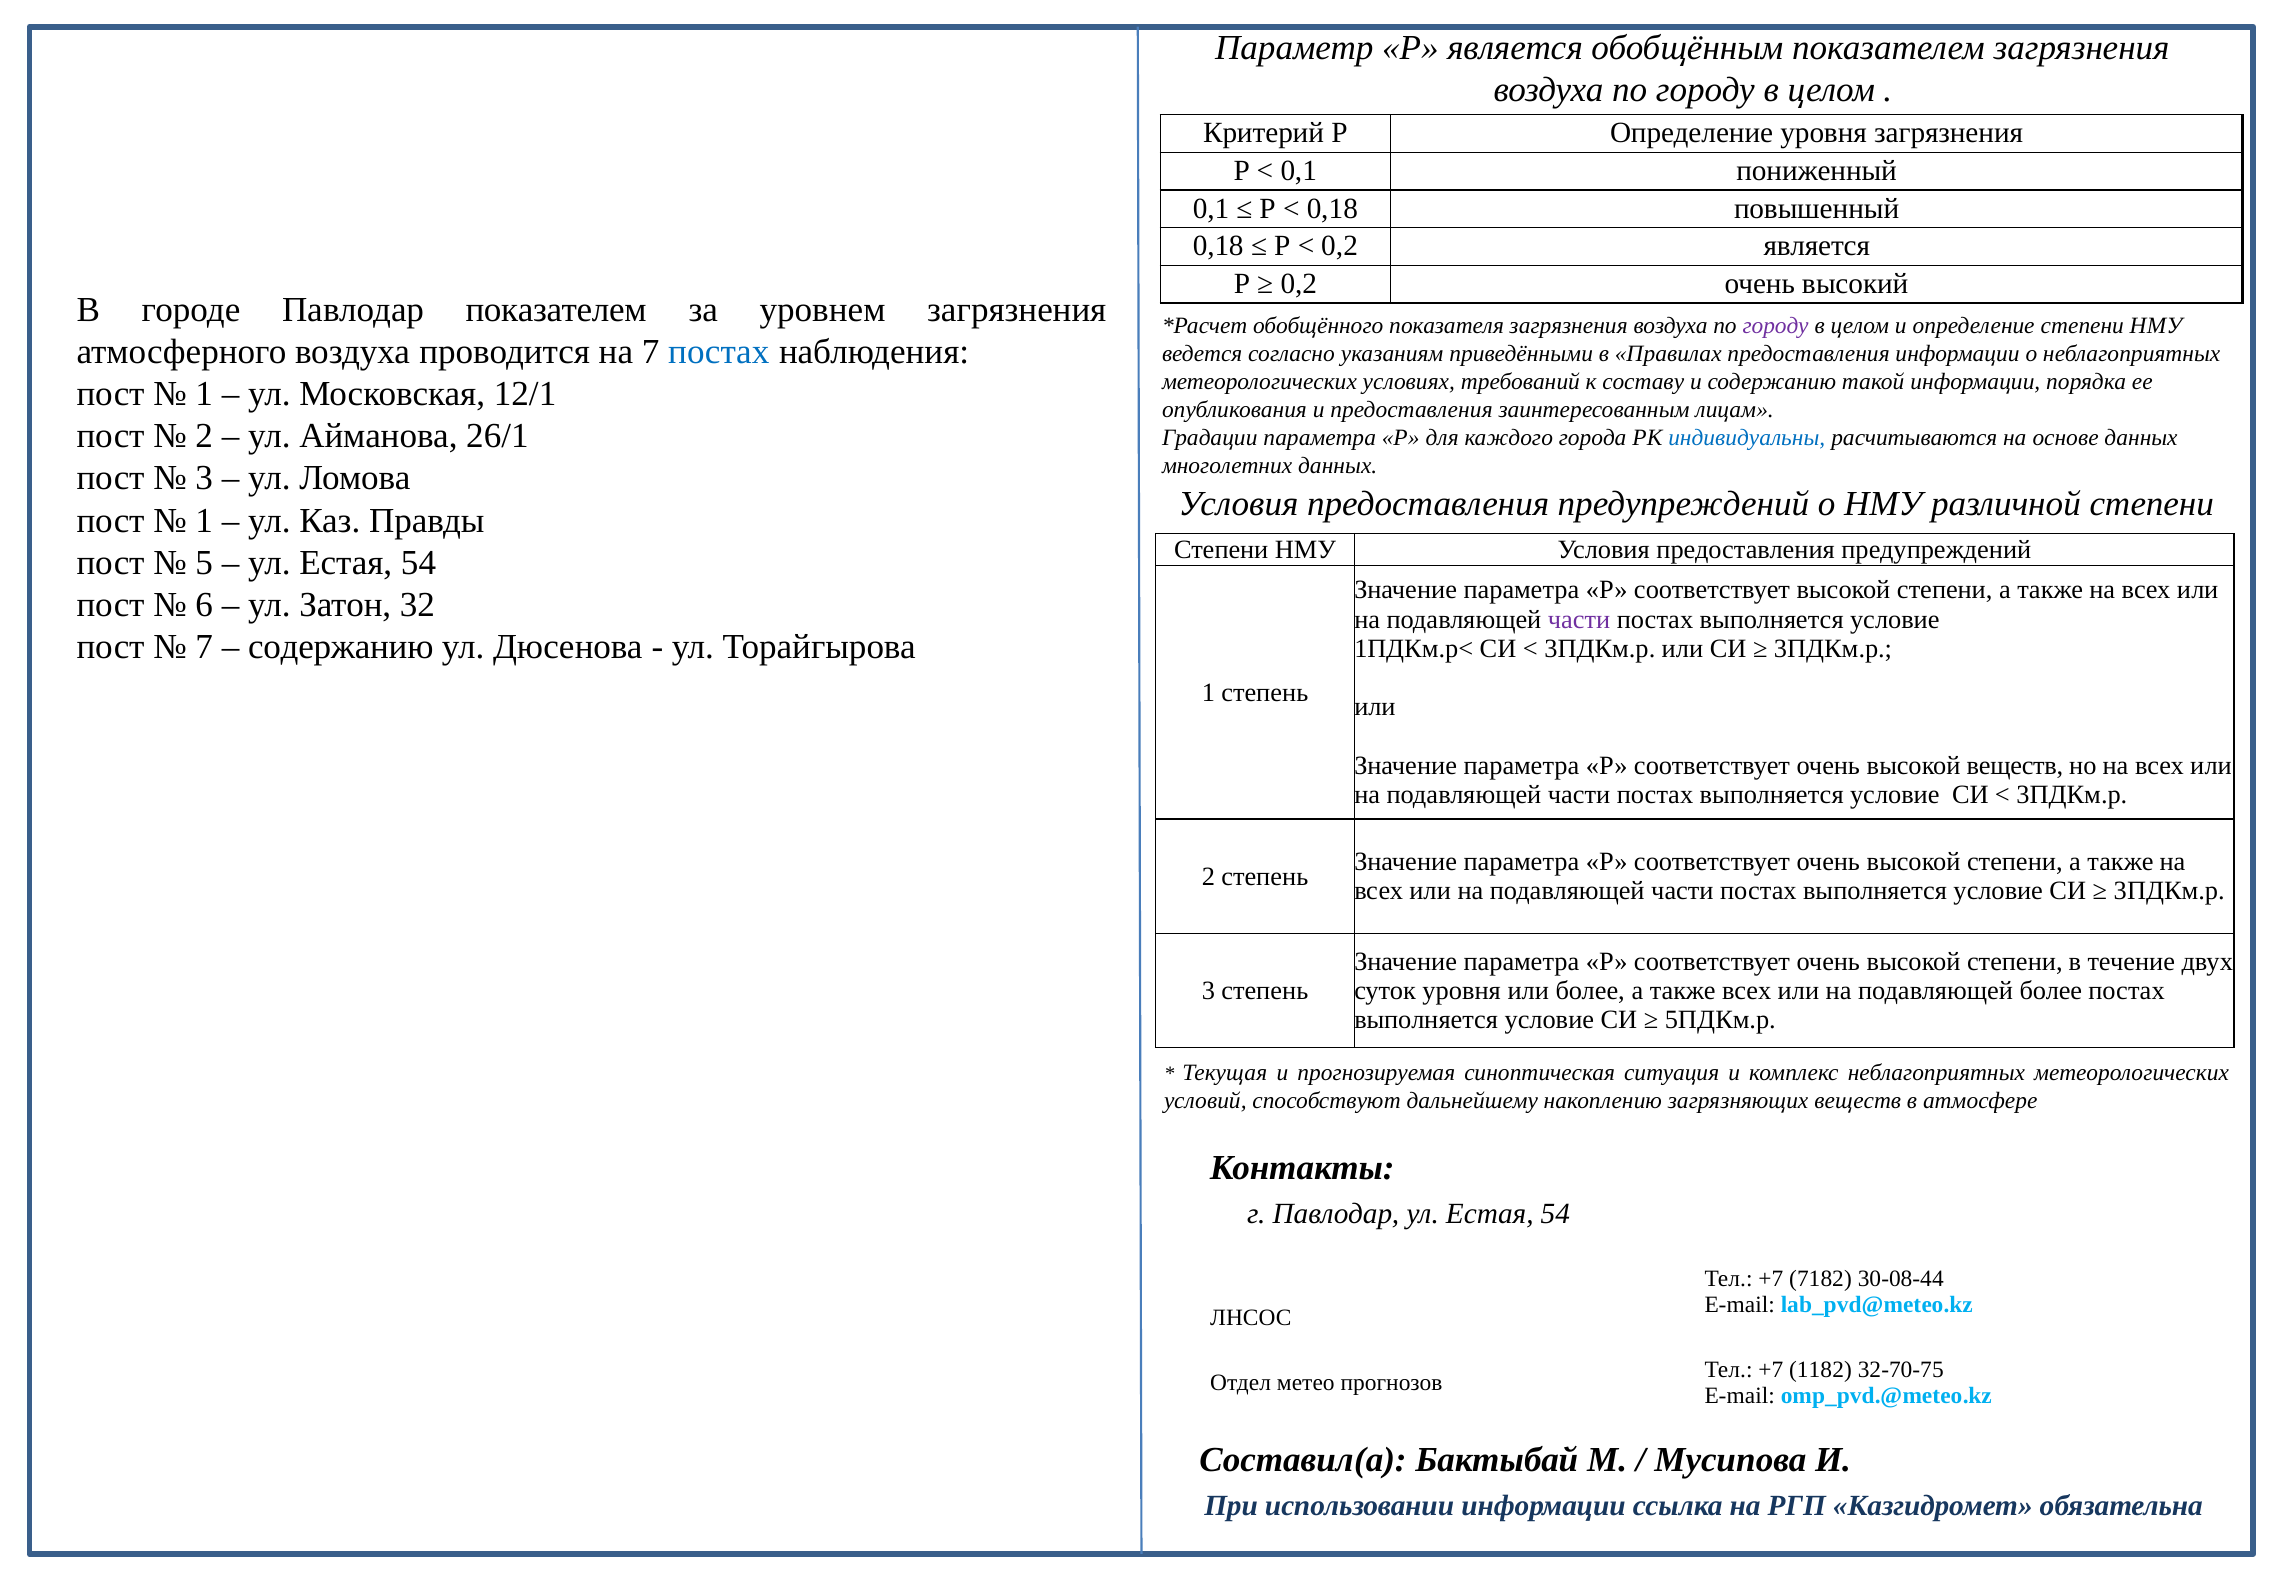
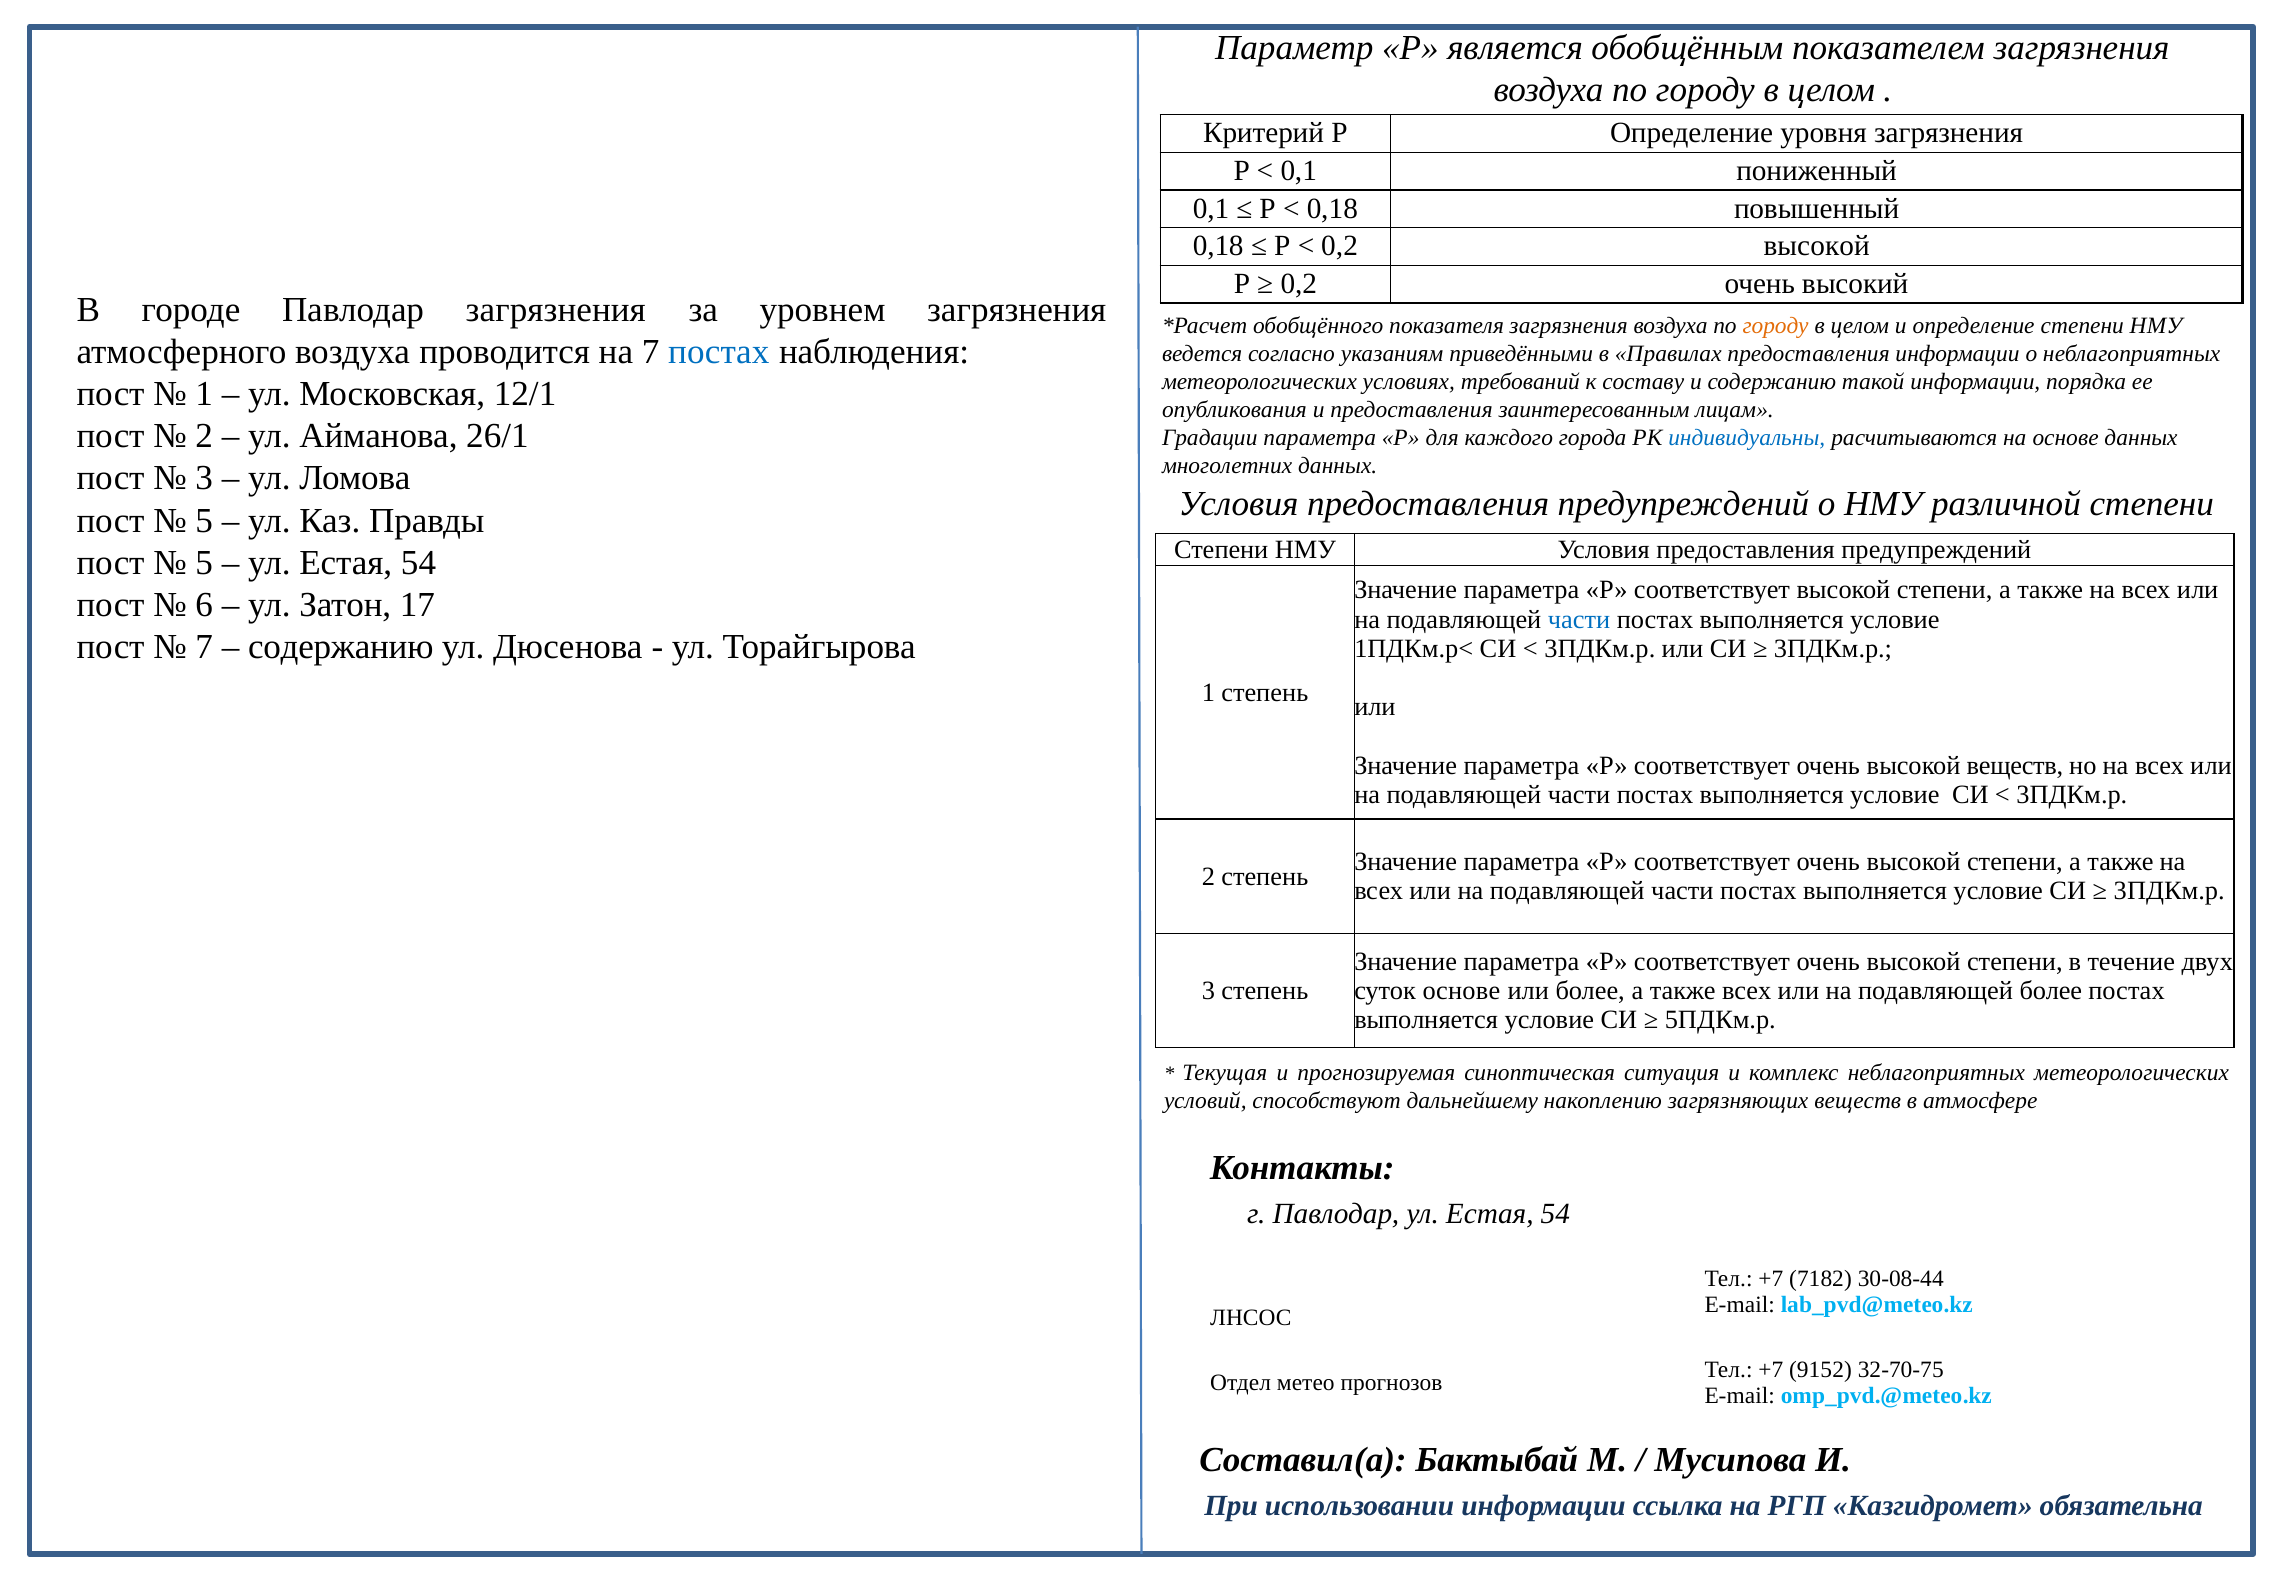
0,2 является: является -> высокой
Павлодар показателем: показателем -> загрязнения
городу at (1776, 326) colour: purple -> orange
1 at (204, 520): 1 -> 5
32: 32 -> 17
части at (1579, 619) colour: purple -> blue
суток уровня: уровня -> основе
1182: 1182 -> 9152
